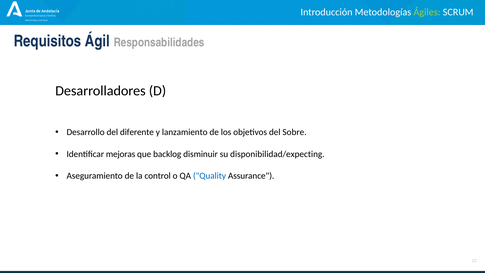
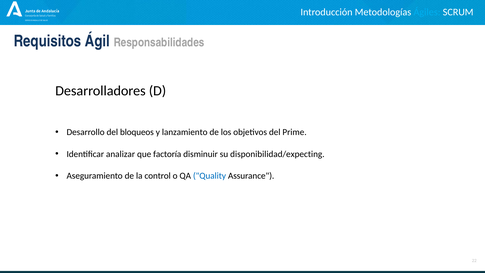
Ágiles colour: light green -> light blue
diferente: diferente -> bloqueos
Sobre: Sobre -> Prime
mejoras: mejoras -> analizar
backlog: backlog -> factoría
